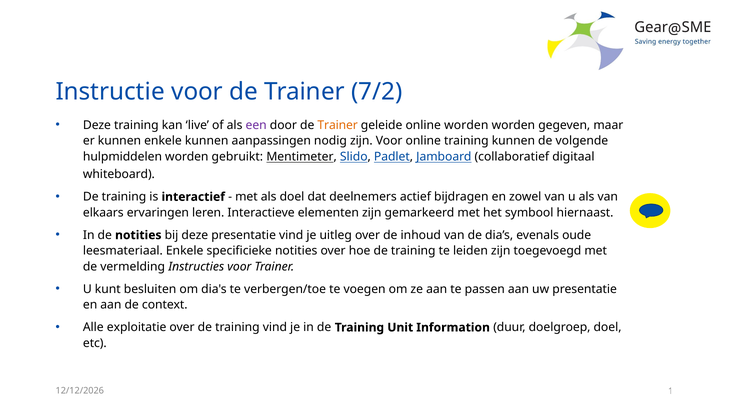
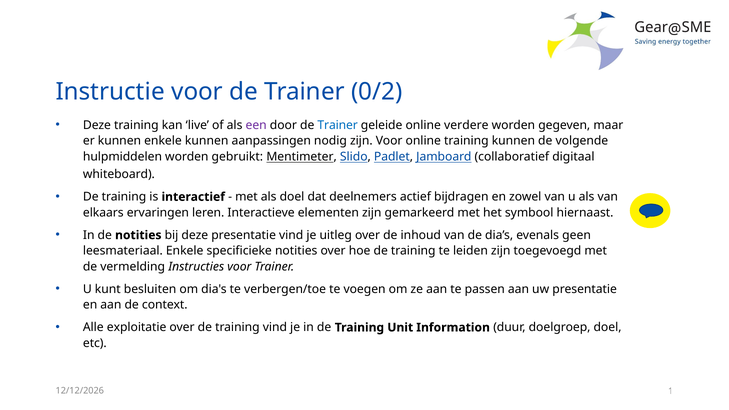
7/2: 7/2 -> 0/2
Trainer at (338, 125) colour: orange -> blue
online worden: worden -> verdere
oude: oude -> geen
